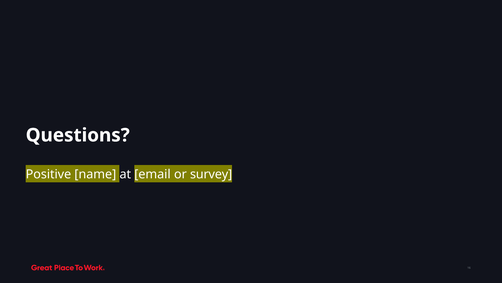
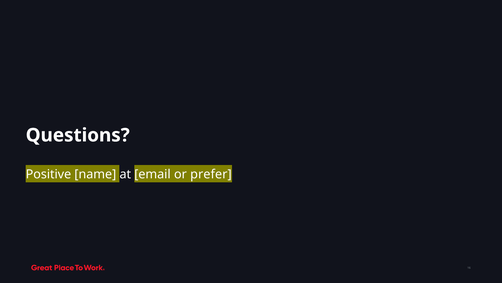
survey: survey -> prefer
